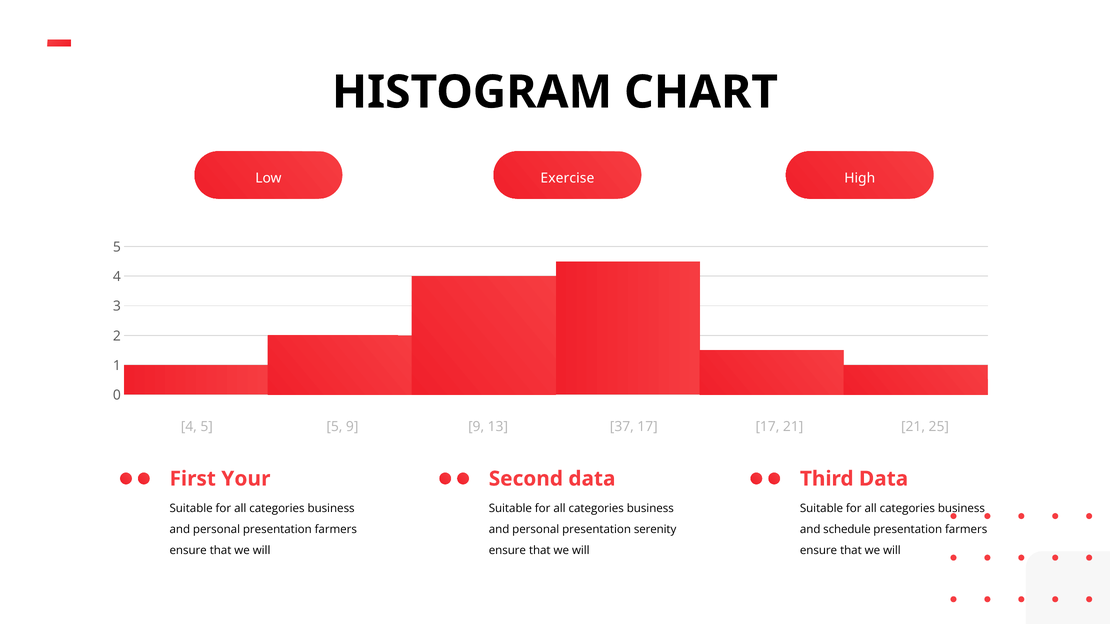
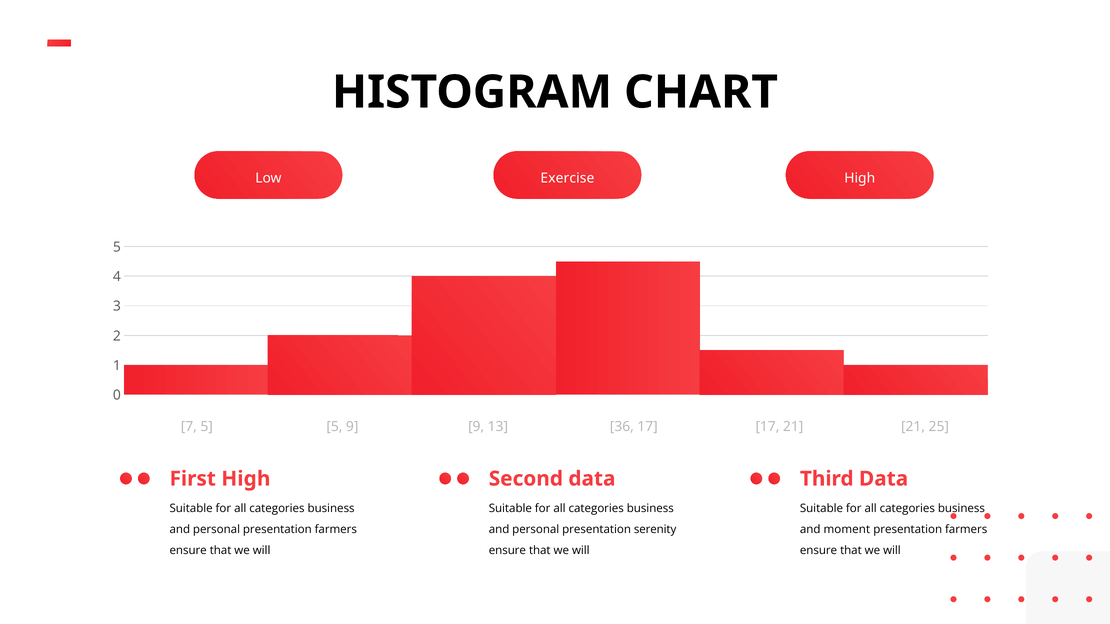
4 at (189, 427): 4 -> 7
37: 37 -> 36
First Your: Your -> High
schedule: schedule -> moment
